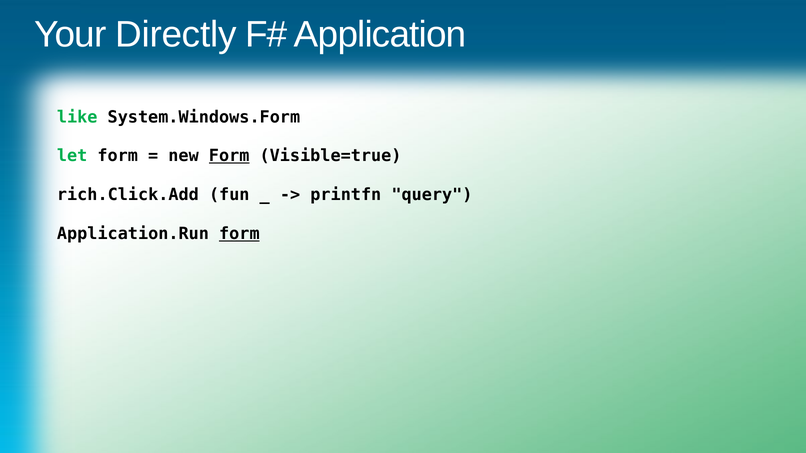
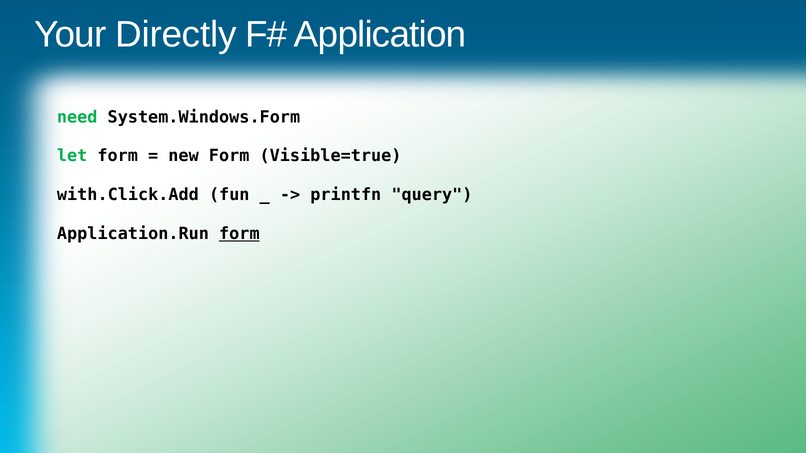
like: like -> need
Form at (229, 156) underline: present -> none
rich.Click.Add: rich.Click.Add -> with.Click.Add
